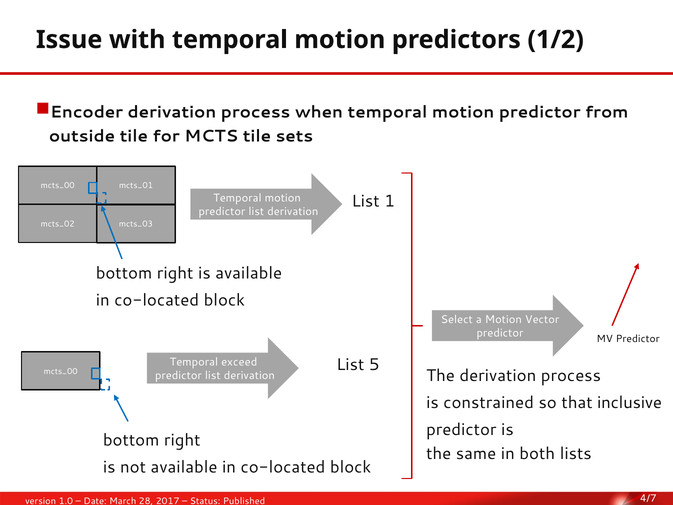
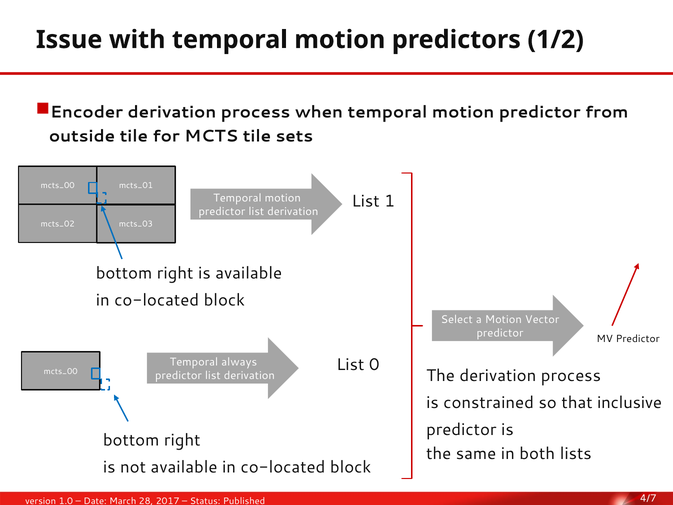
exceed: exceed -> always
5: 5 -> 0
